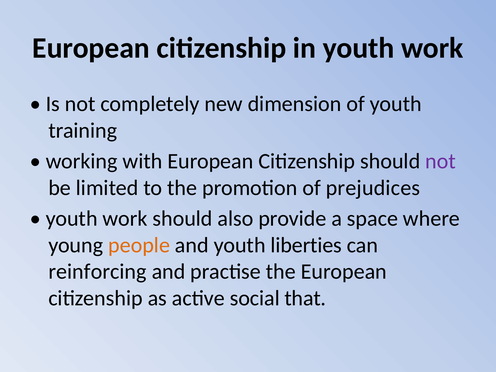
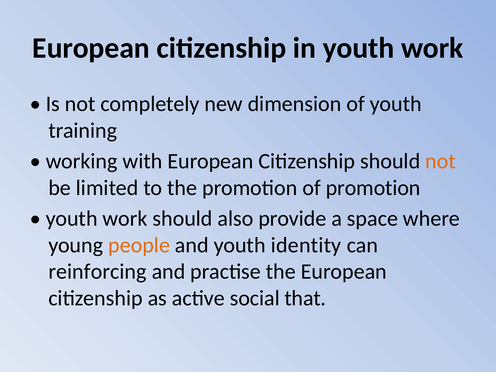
not at (441, 161) colour: purple -> orange
of prejudices: prejudices -> promotion
liberties: liberties -> identity
